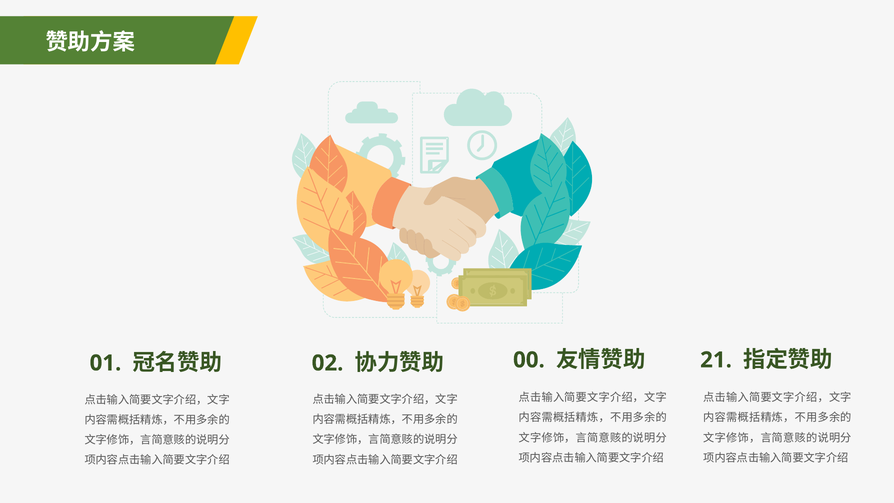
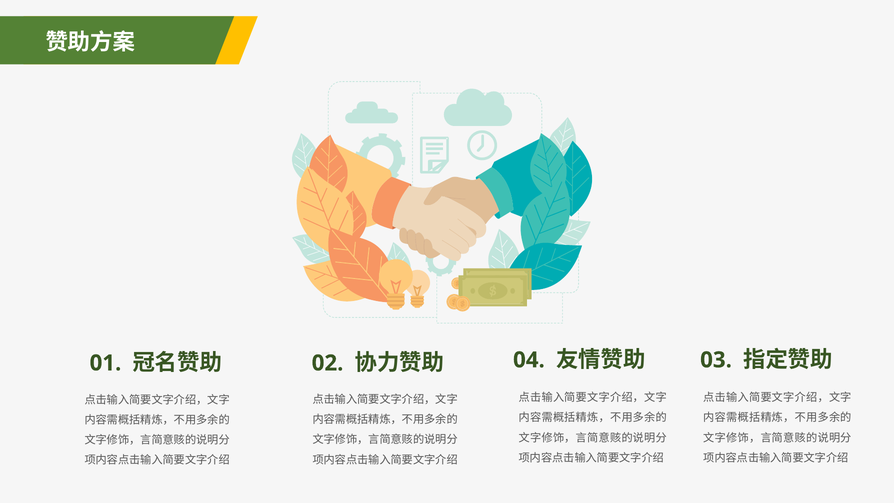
00: 00 -> 04
21: 21 -> 03
